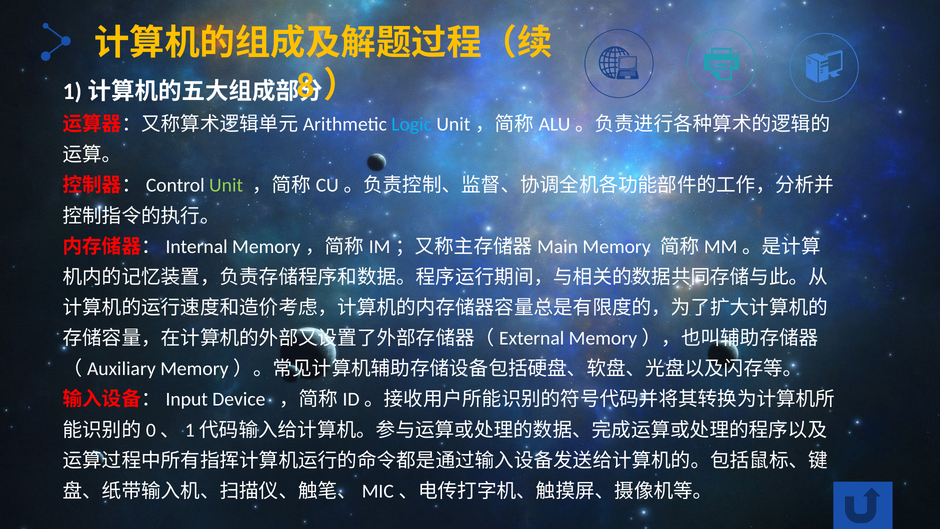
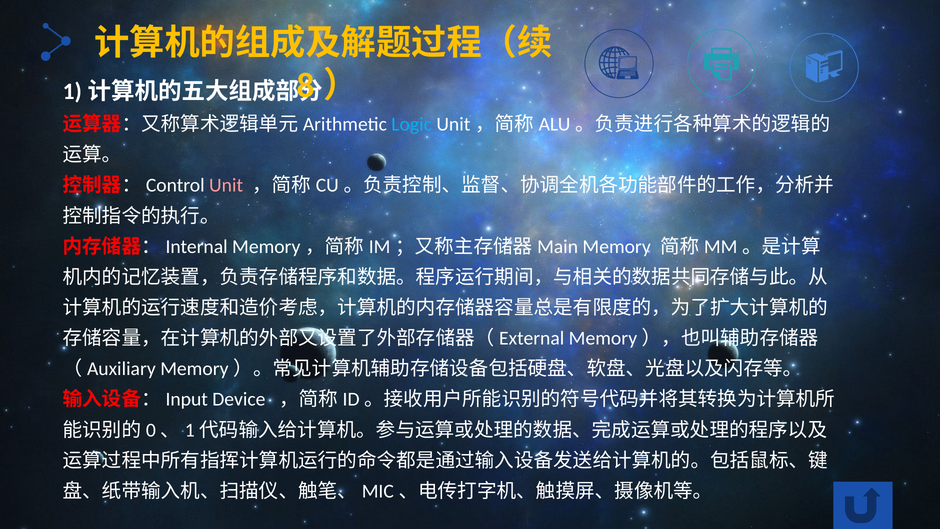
Unit colour: light green -> pink
